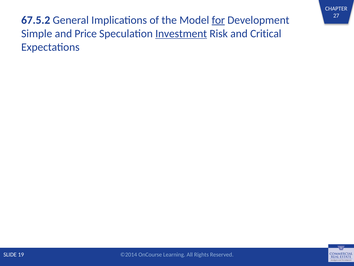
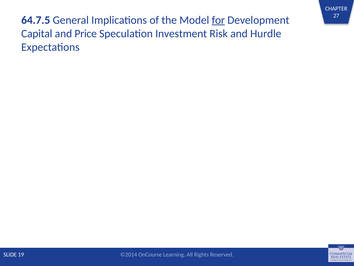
67.5.2: 67.5.2 -> 64.7.5
Simple: Simple -> Capital
Investment underline: present -> none
Critical: Critical -> Hurdle
